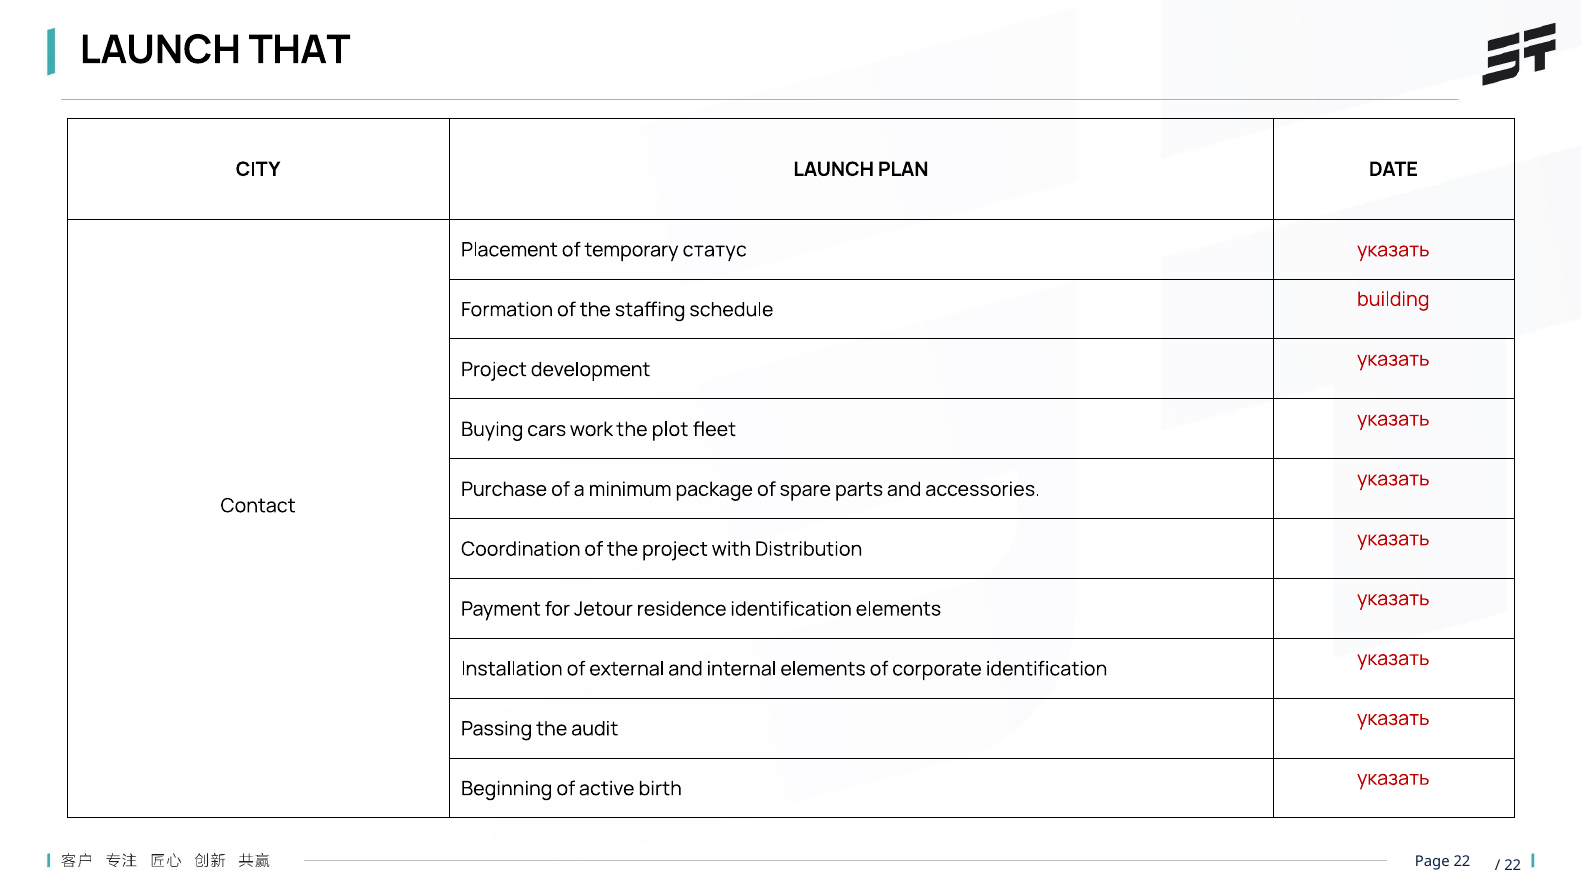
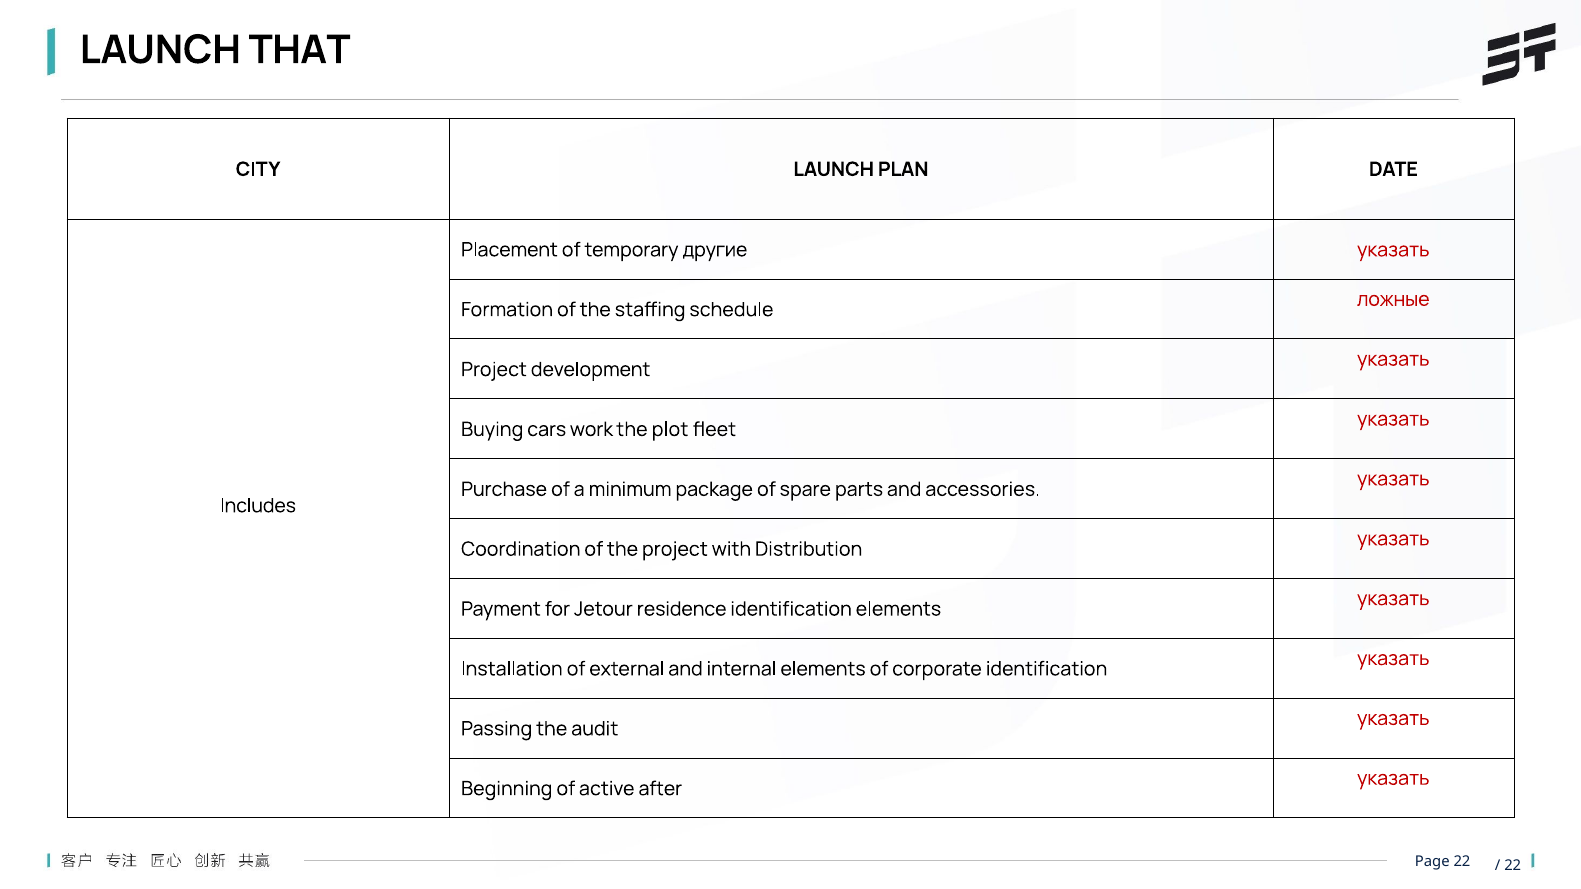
статус: статус -> другие
building: building -> ложные
Сontact: Сontact -> Includes
birth: birth -> after
